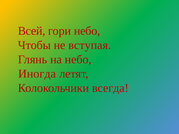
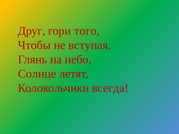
Всей: Всей -> Друг
гори небо: небо -> того
Иногда: Иногда -> Солнце
